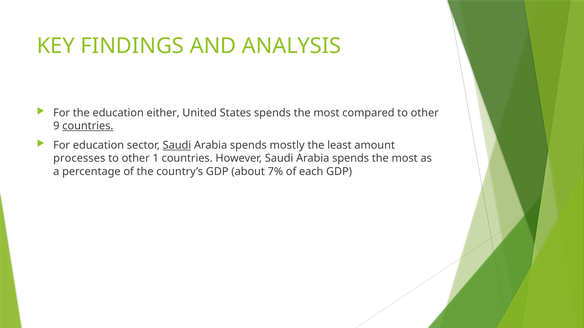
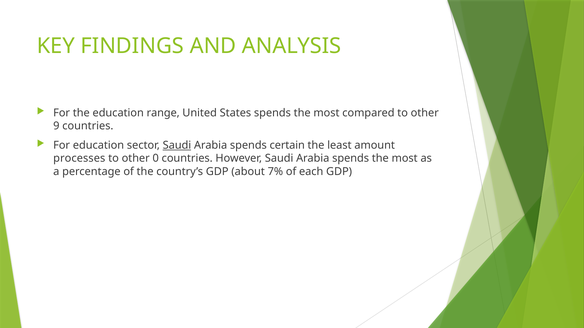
either: either -> range
countries at (88, 126) underline: present -> none
mostly: mostly -> certain
1: 1 -> 0
